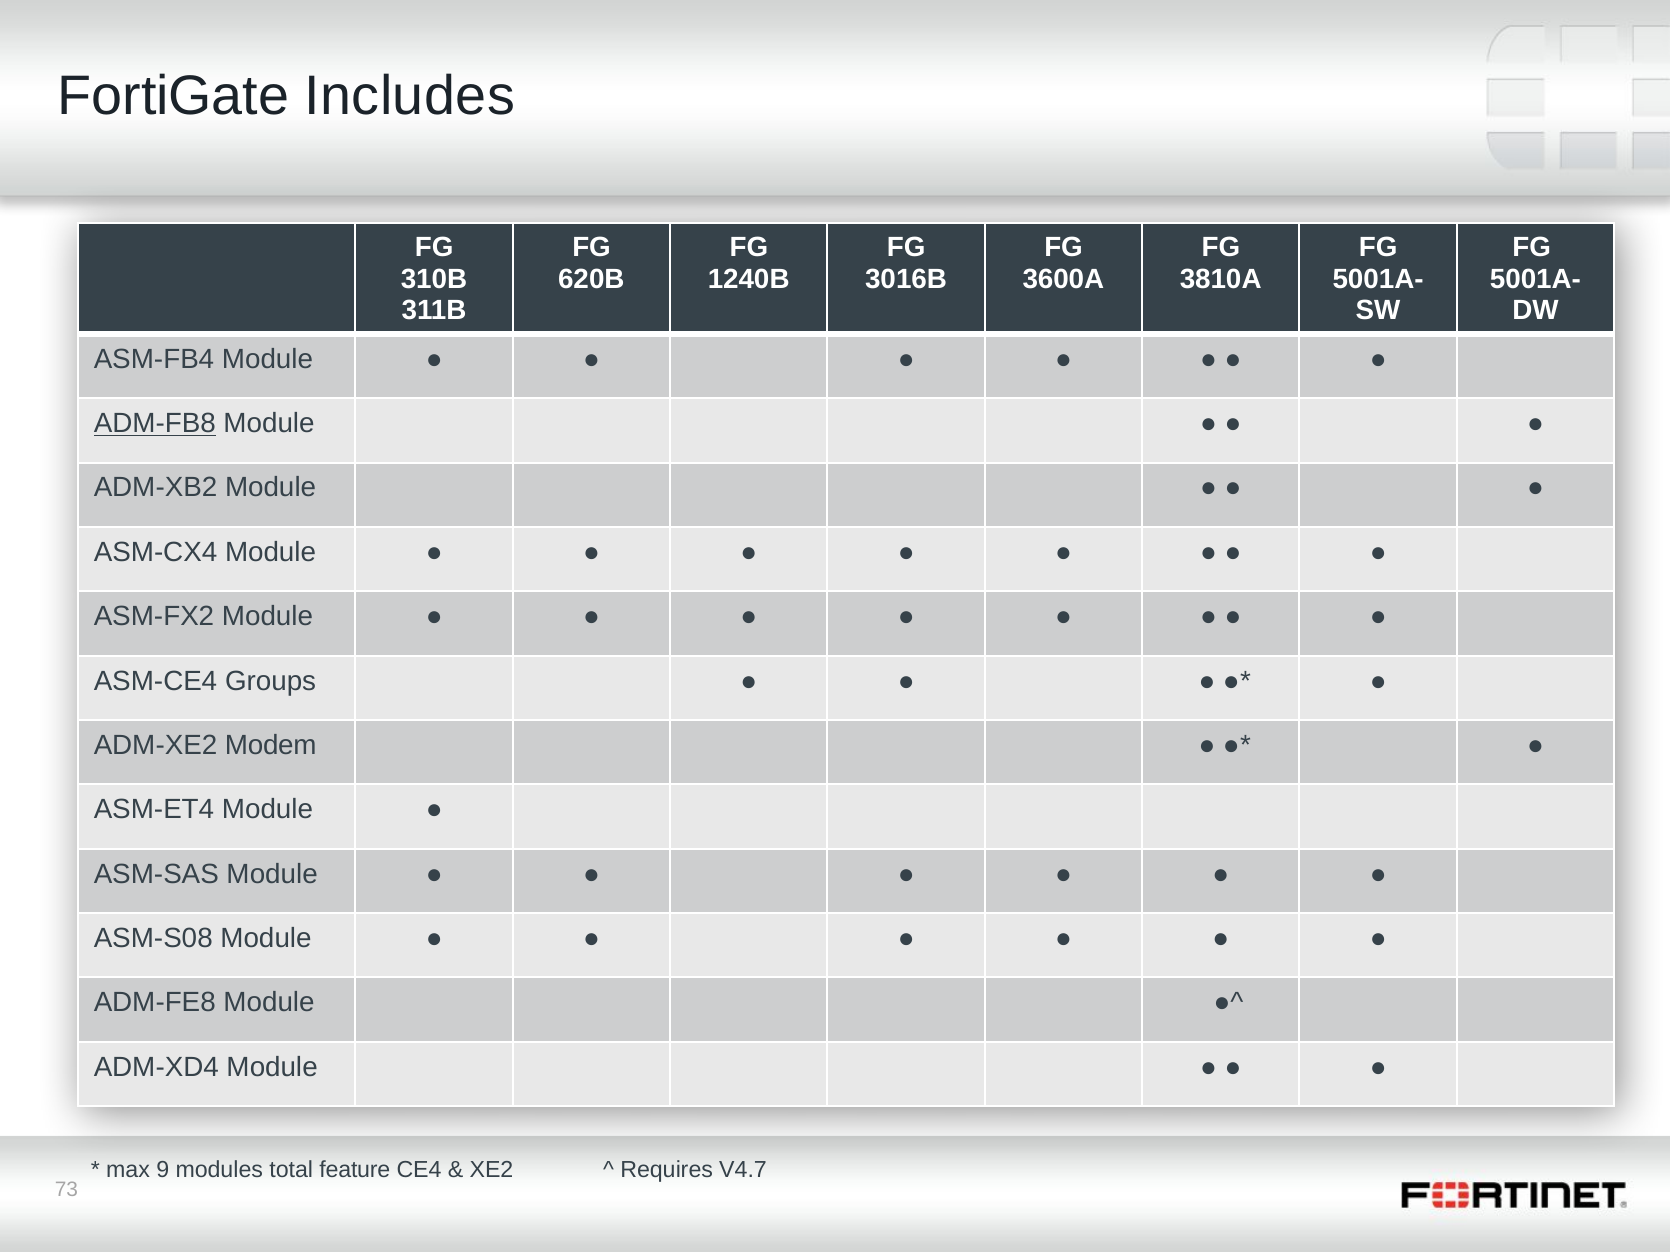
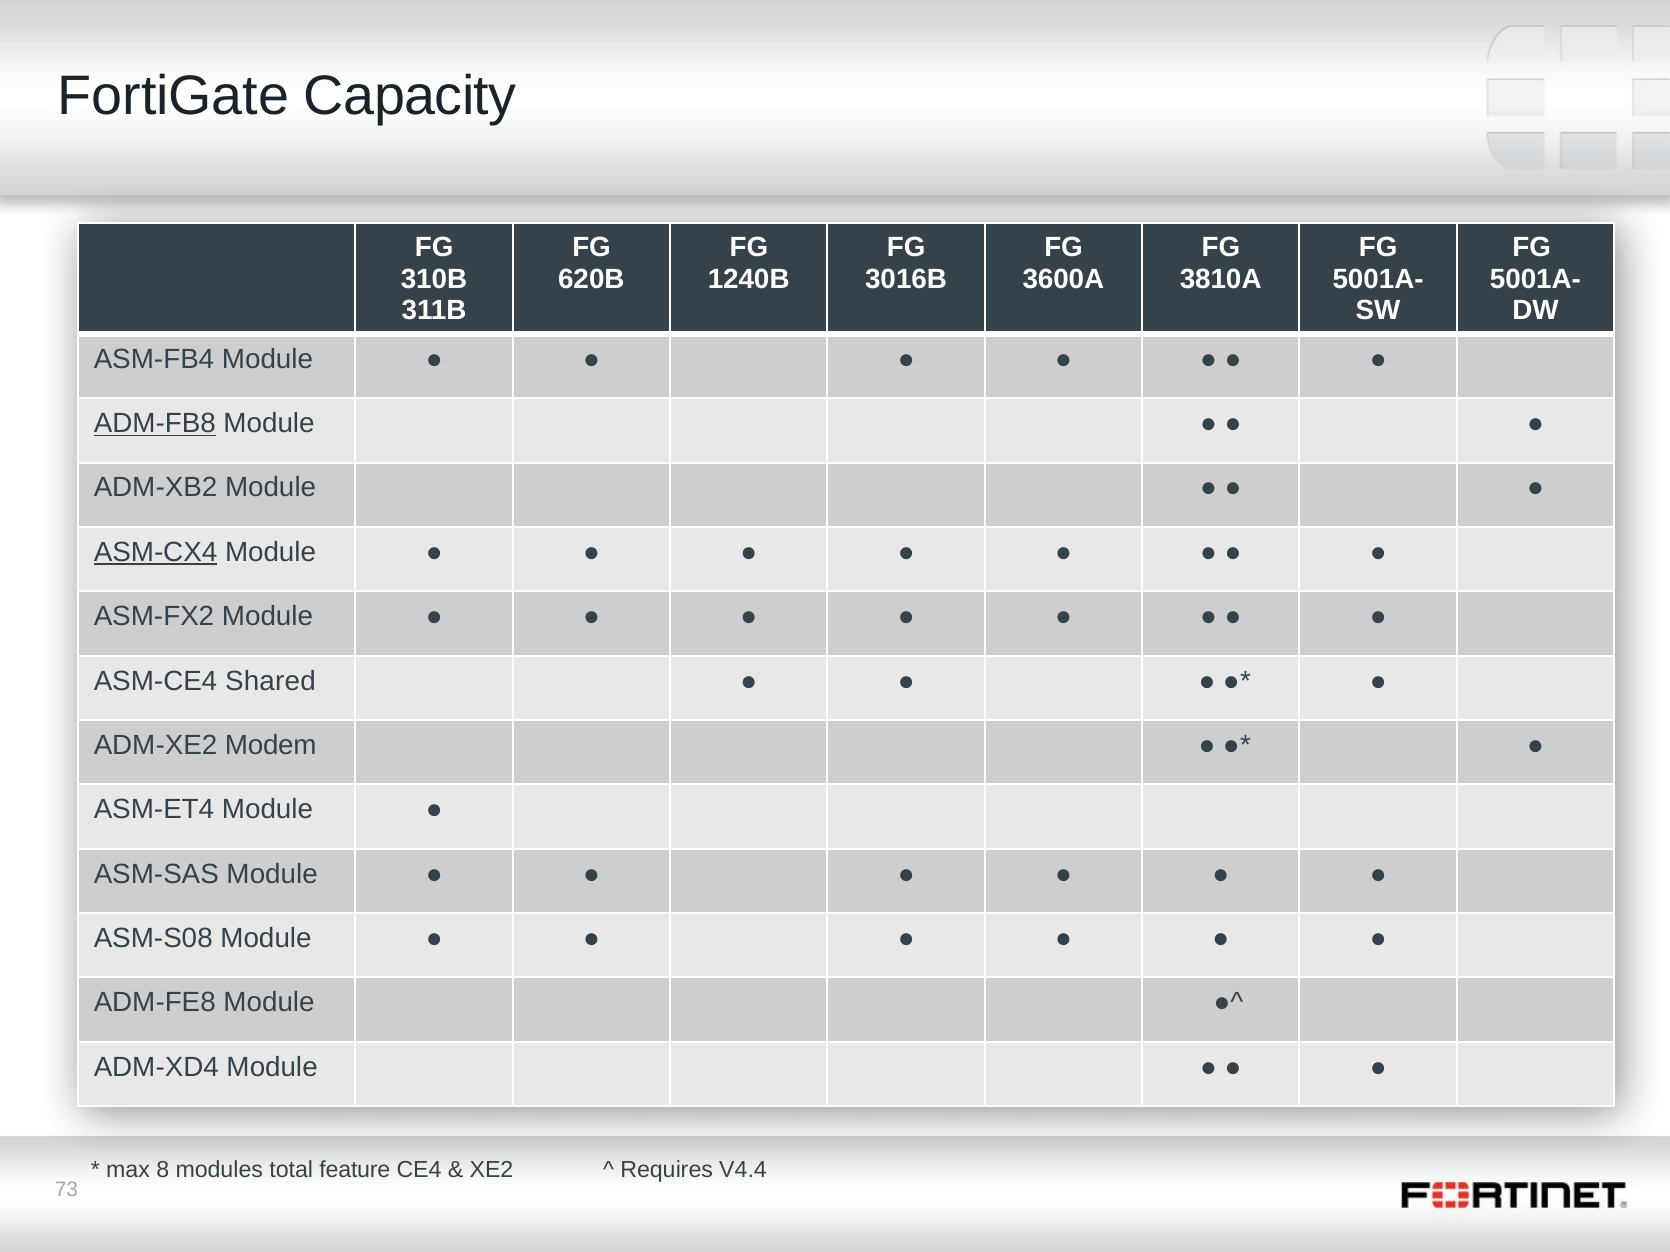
Includes: Includes -> Capacity
ASM-CX4 underline: none -> present
Groups: Groups -> Shared
9: 9 -> 8
V4.7: V4.7 -> V4.4
